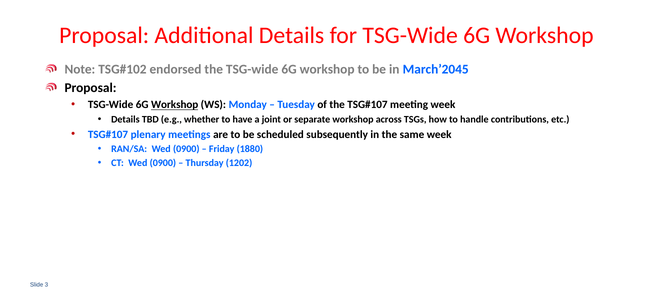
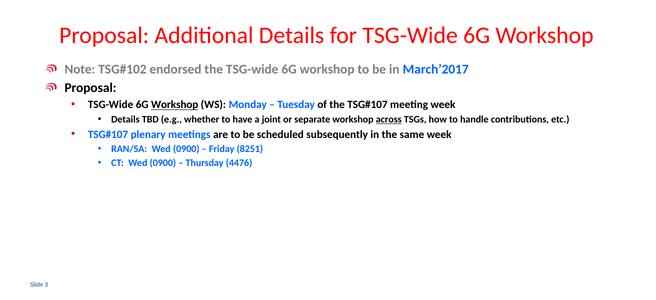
March’2045: March’2045 -> March’2017
across underline: none -> present
1880: 1880 -> 8251
1202: 1202 -> 4476
